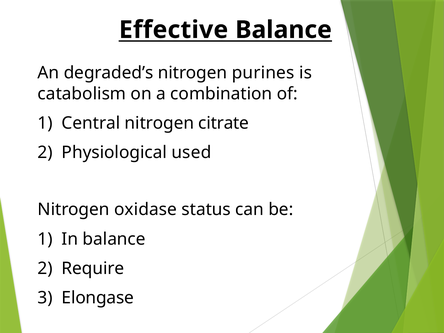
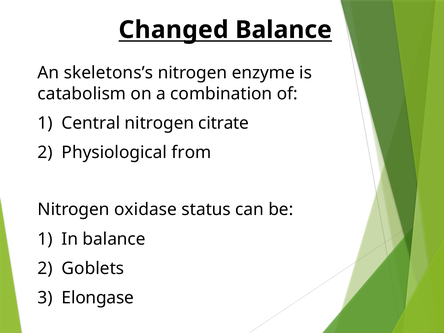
Effective: Effective -> Changed
degraded’s: degraded’s -> skeletons’s
purines: purines -> enzyme
used: used -> from
Require: Require -> Goblets
